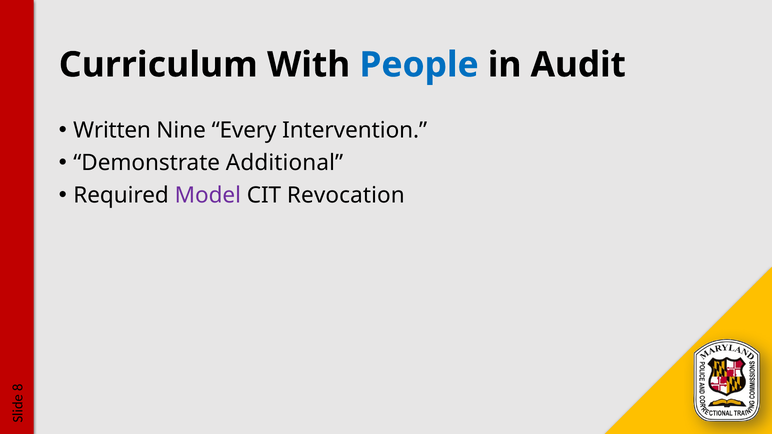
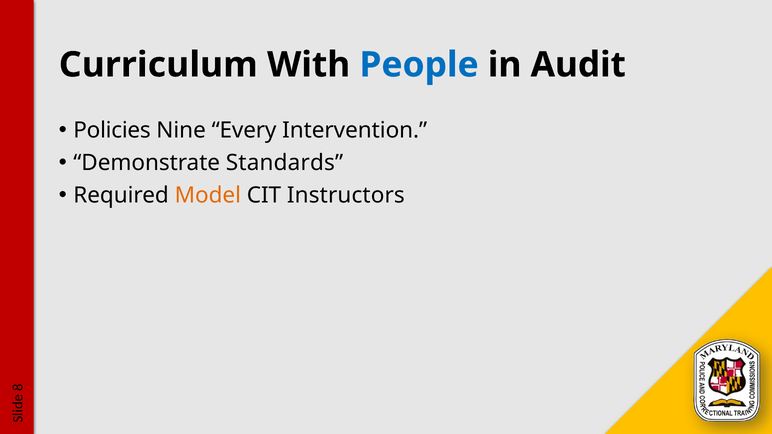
Written: Written -> Policies
Additional: Additional -> Standards
Model colour: purple -> orange
Revocation: Revocation -> Instructors
